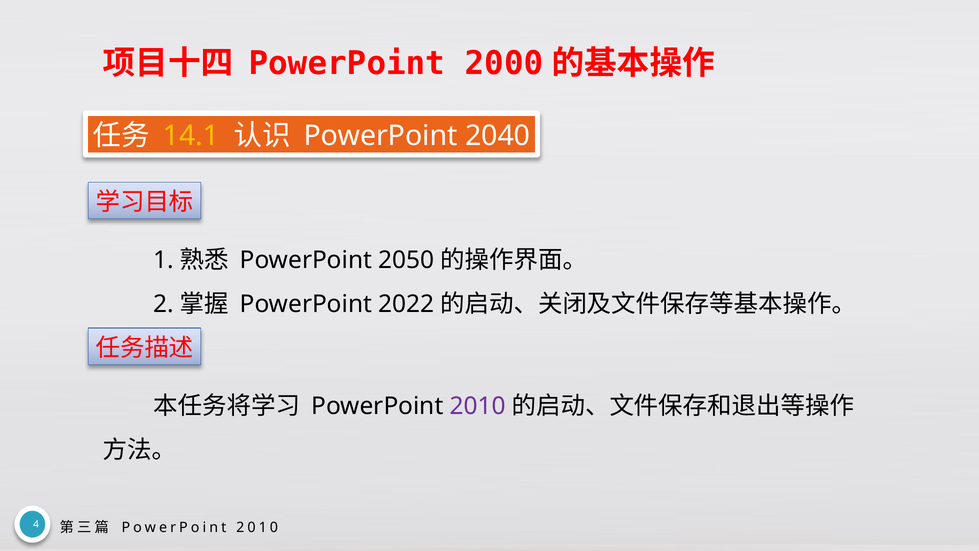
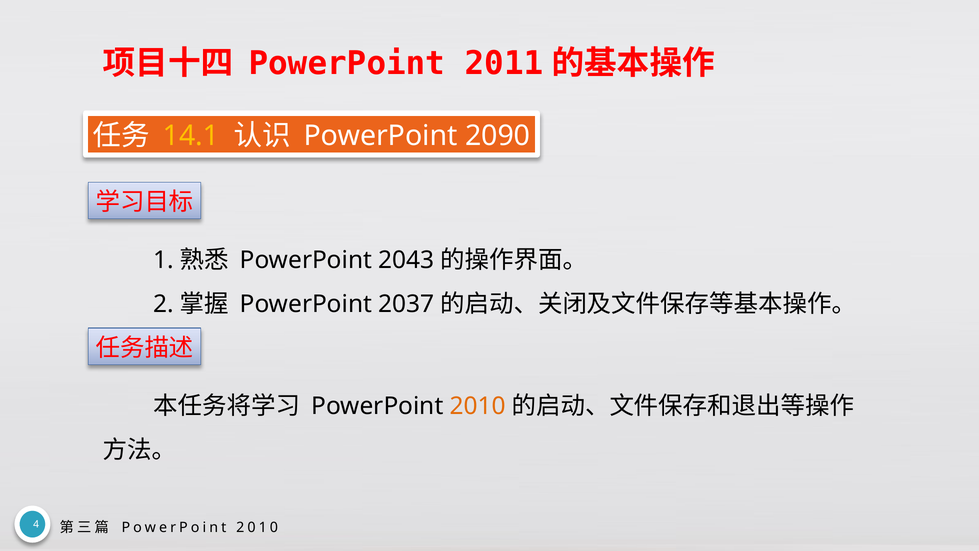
2000: 2000 -> 2011
2040: 2040 -> 2090
2050: 2050 -> 2043
2022: 2022 -> 2037
2010 at (478, 406) colour: purple -> orange
